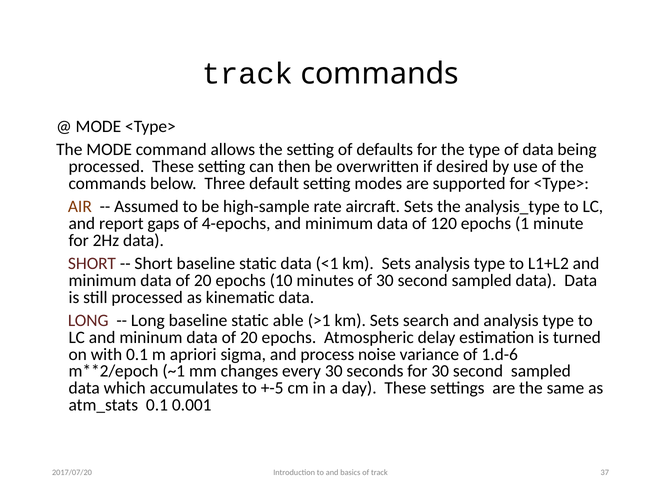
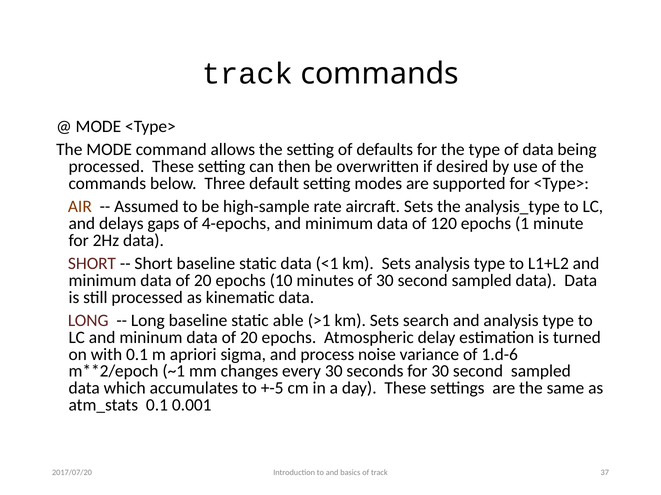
report: report -> delays
